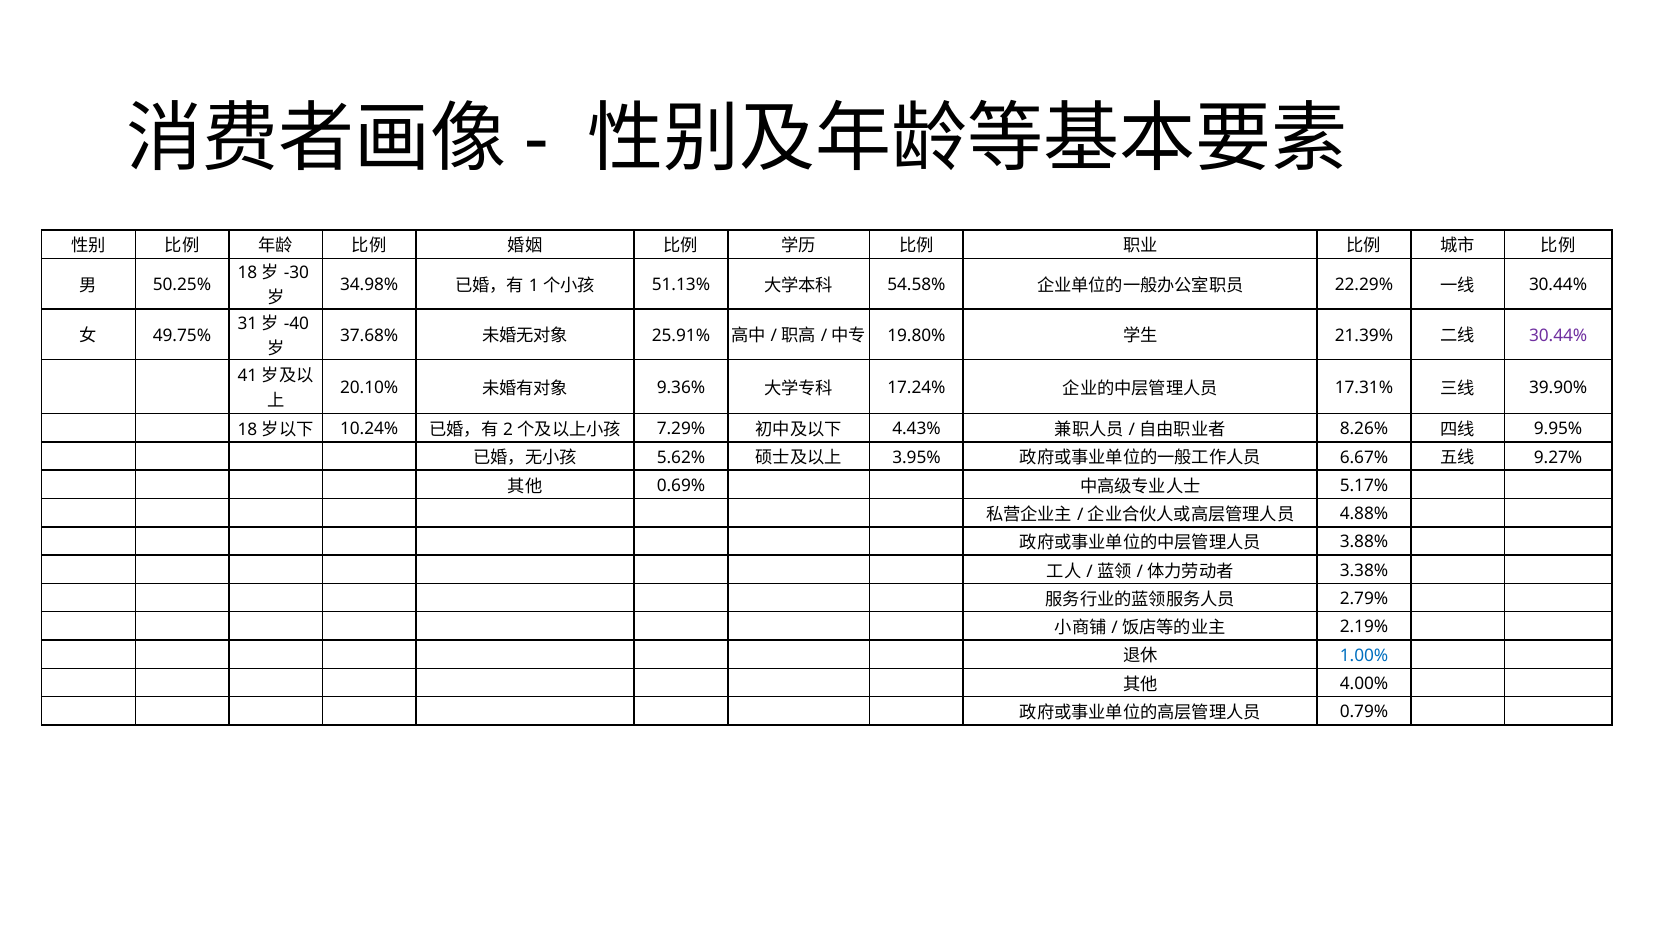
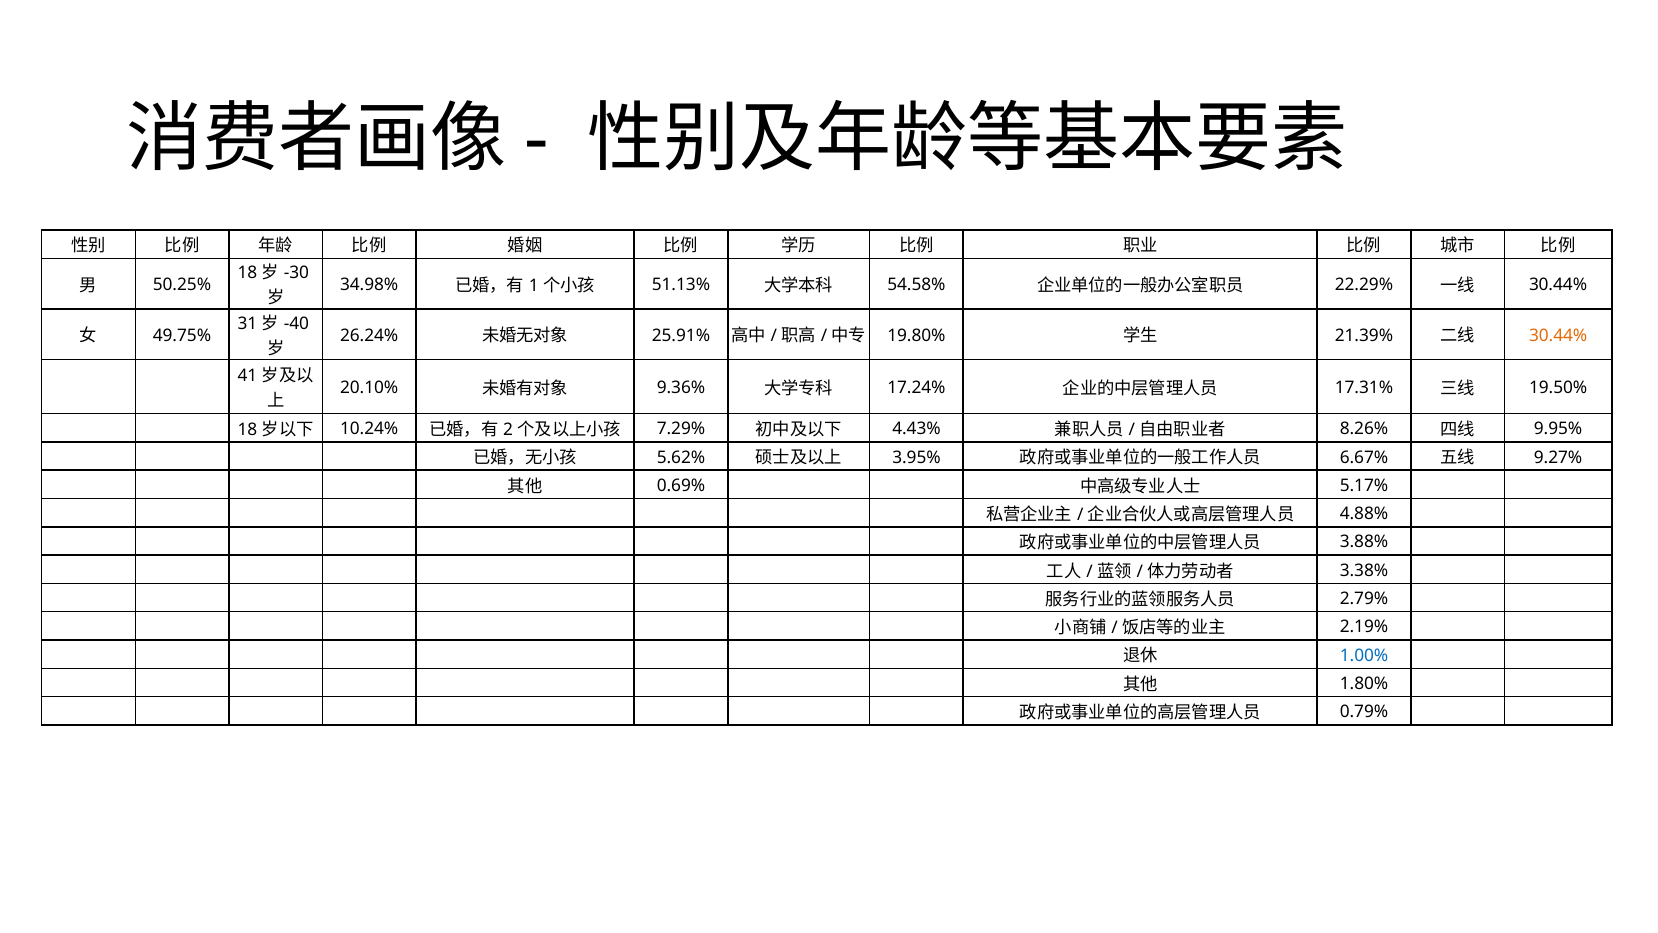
37.68%: 37.68% -> 26.24%
30.44% at (1558, 335) colour: purple -> orange
39.90%: 39.90% -> 19.50%
4.00%: 4.00% -> 1.80%
